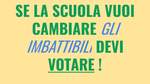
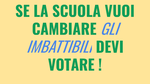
VOTARE underline: present -> none
